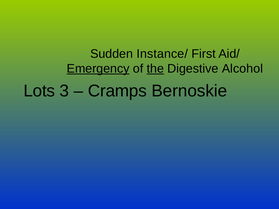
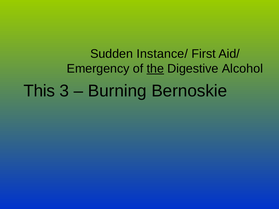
Emergency underline: present -> none
Lots: Lots -> This
Cramps: Cramps -> Burning
